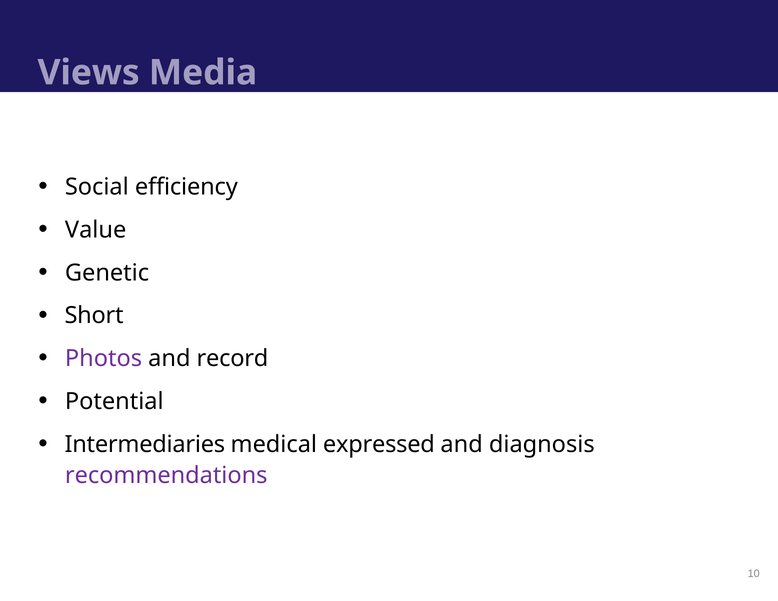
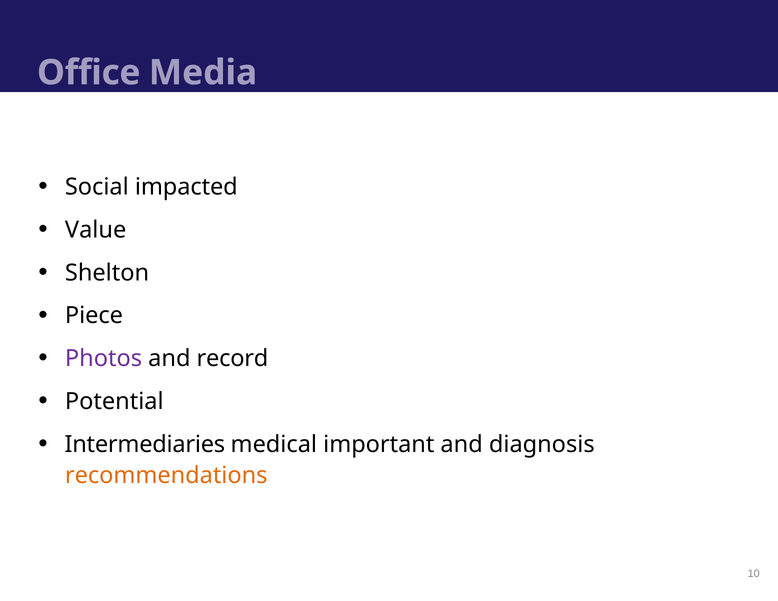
Views: Views -> Office
efficiency: efficiency -> impacted
Genetic: Genetic -> Shelton
Short: Short -> Piece
expressed: expressed -> important
recommendations colour: purple -> orange
